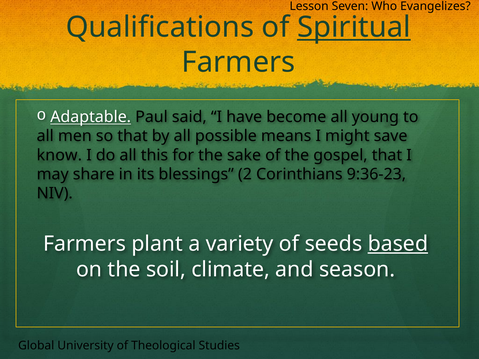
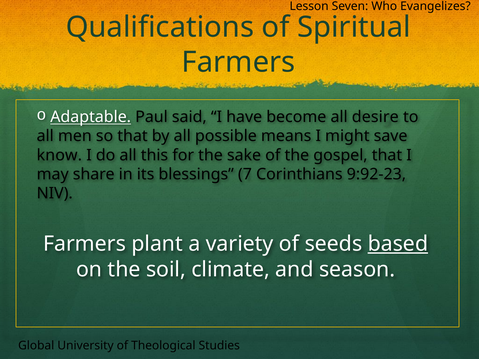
Spiritual underline: present -> none
young: young -> desire
2: 2 -> 7
9:36-23: 9:36-23 -> 9:92-23
